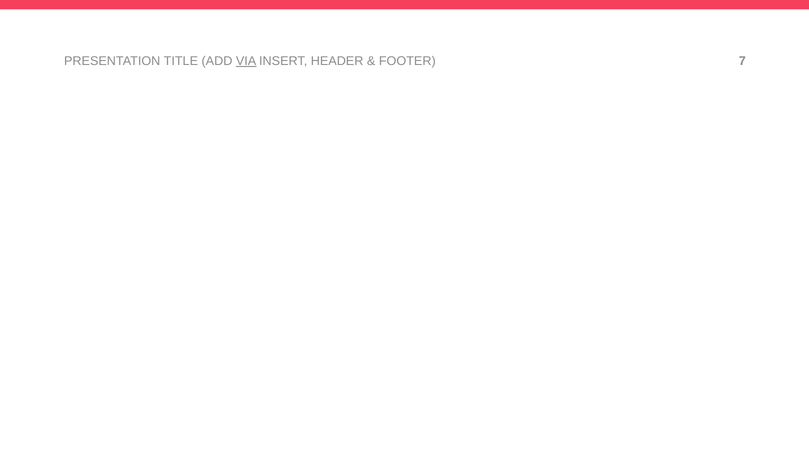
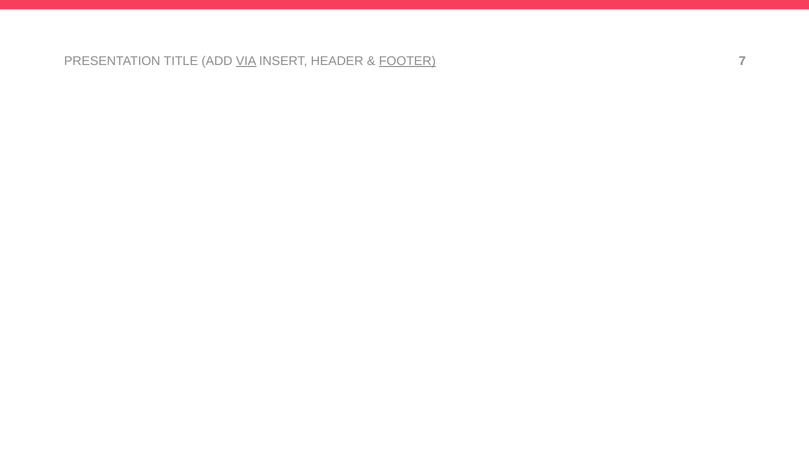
FOOTER underline: none -> present
